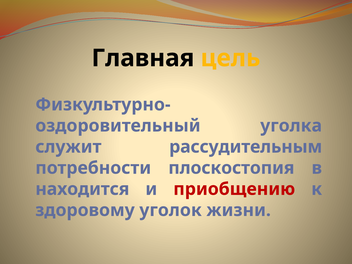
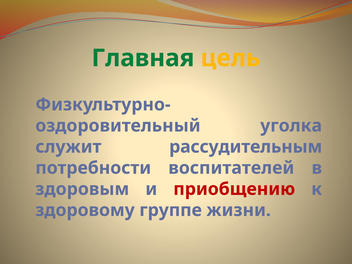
Главная colour: black -> green
плоскостопия: плоскостопия -> воспитателей
находится: находится -> здоровым
уголок: уголок -> группе
